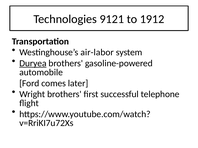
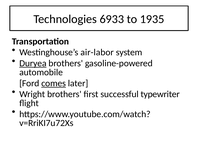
9121: 9121 -> 6933
1912: 1912 -> 1935
comes underline: none -> present
telephone: telephone -> typewriter
